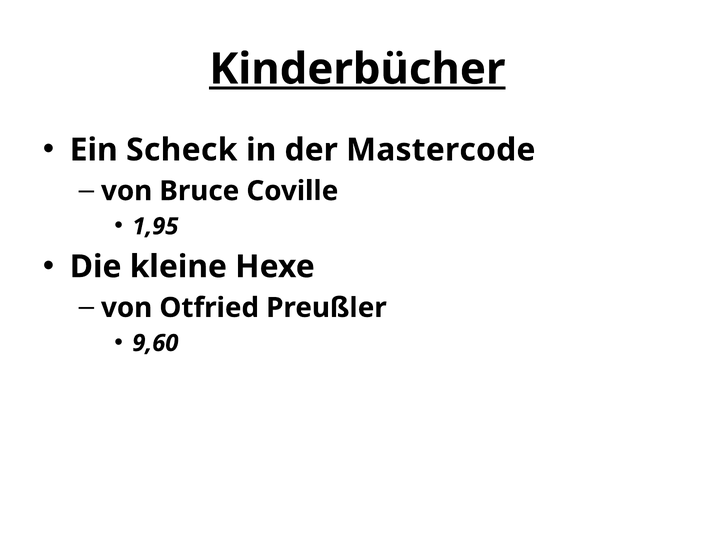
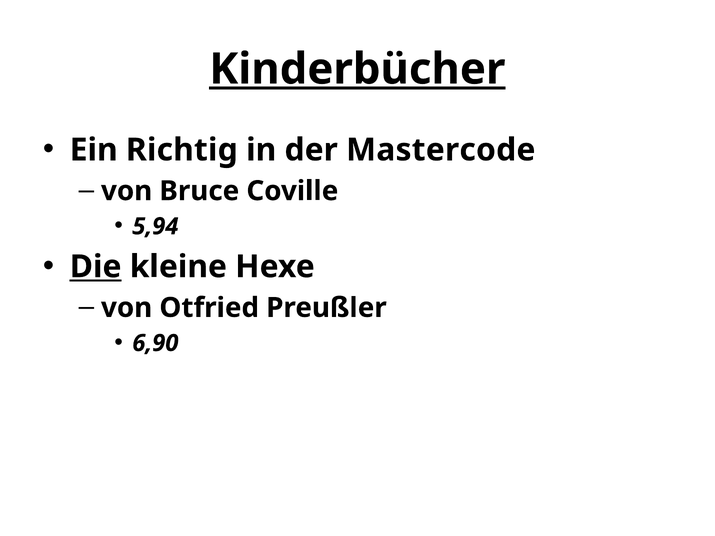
Scheck: Scheck -> Richtig
1,95: 1,95 -> 5,94
Die underline: none -> present
9,60: 9,60 -> 6,90
